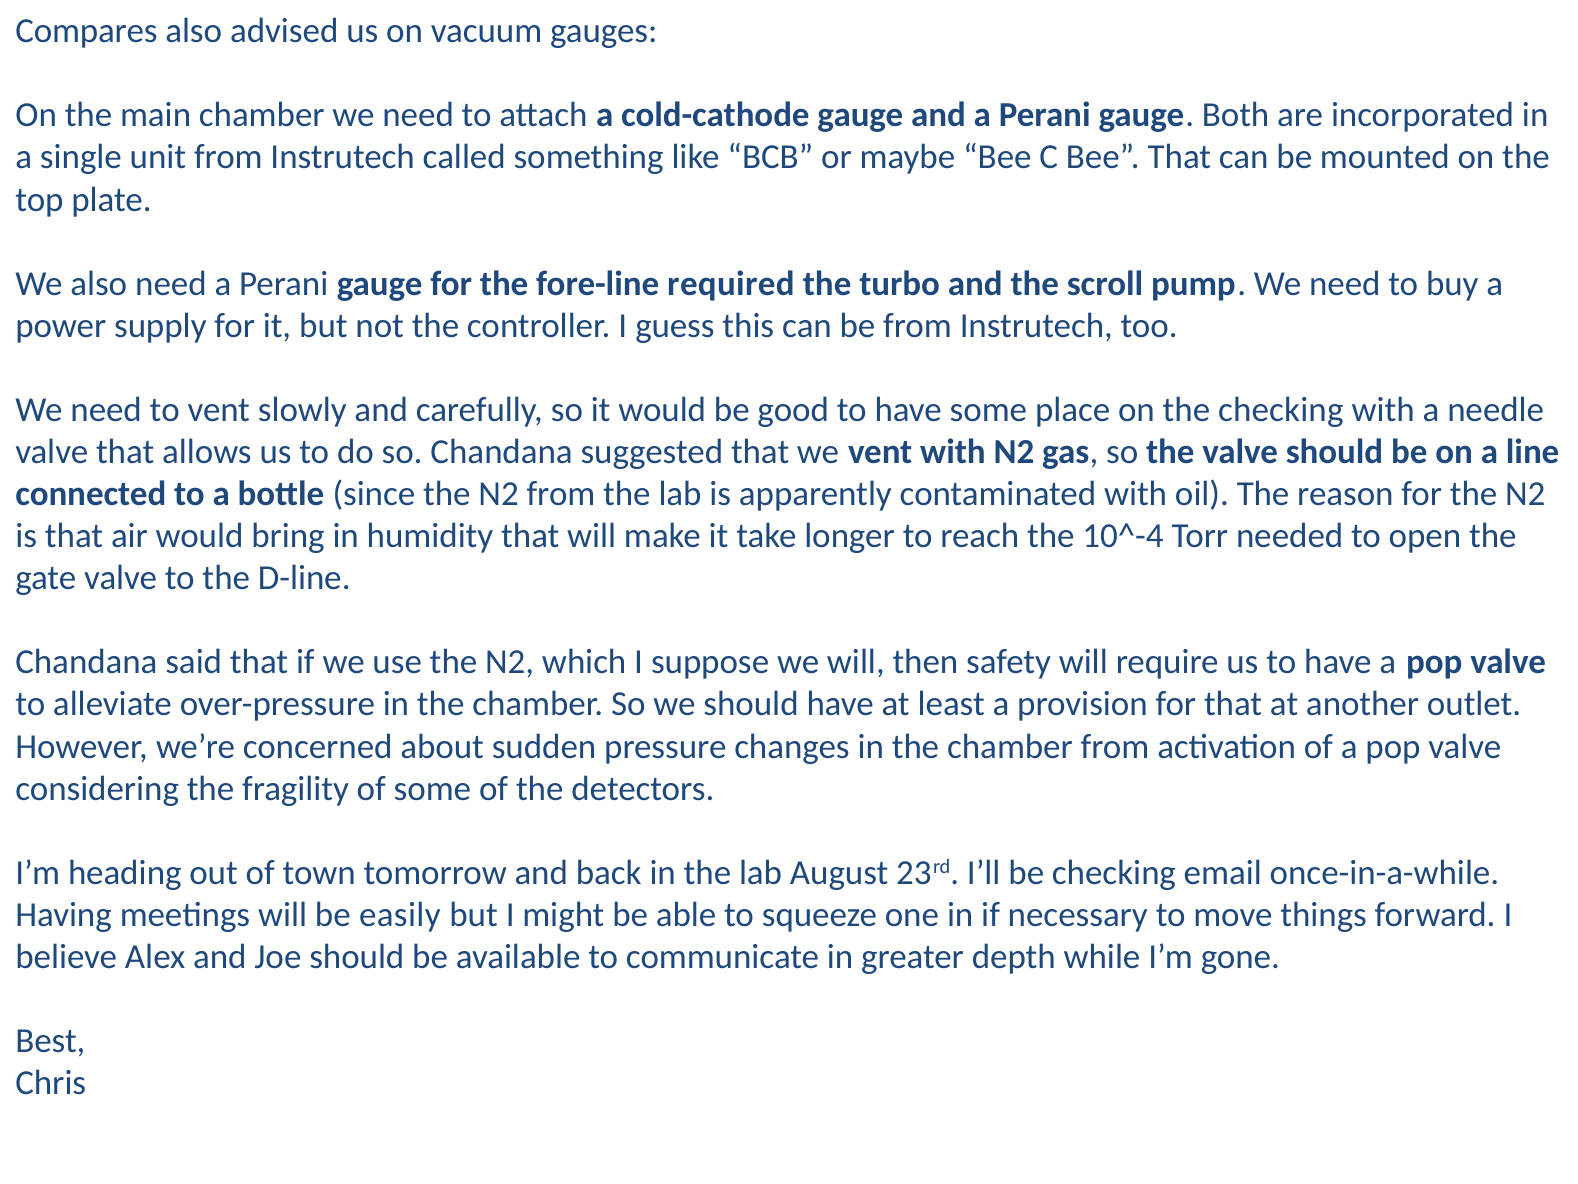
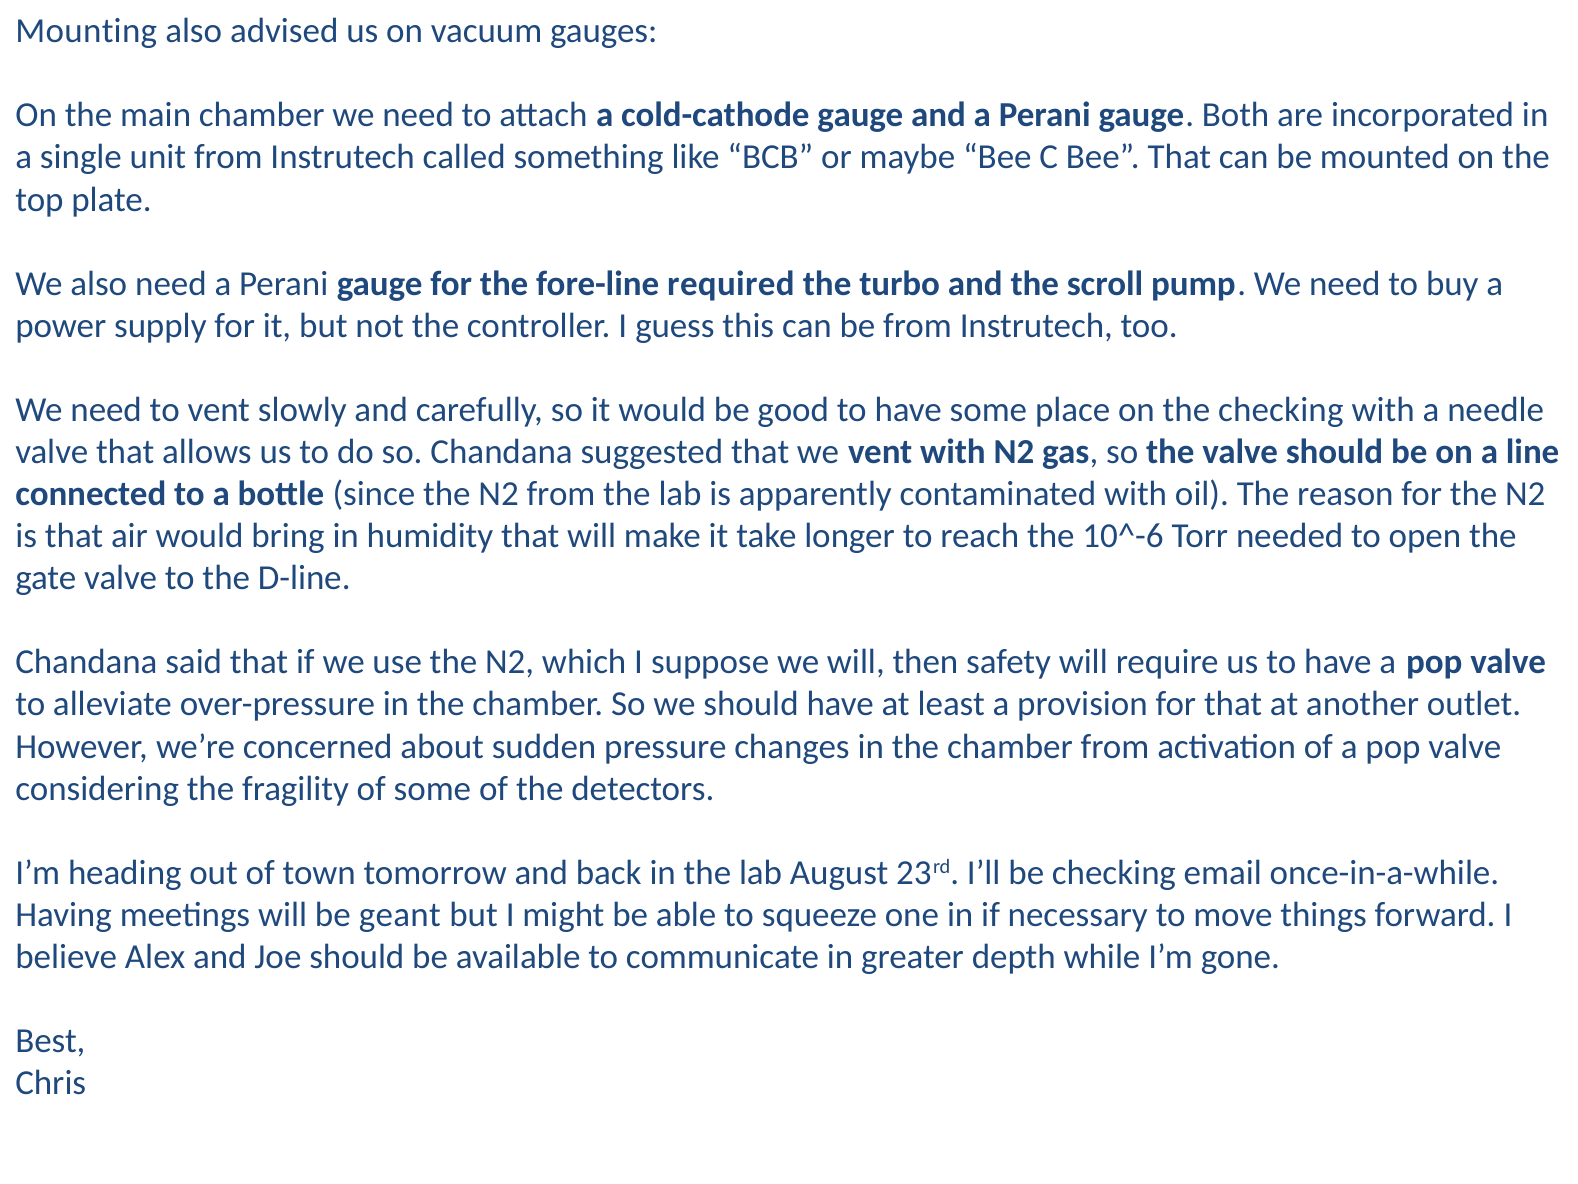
Compares: Compares -> Mounting
10^-4: 10^-4 -> 10^-6
easily: easily -> geant
